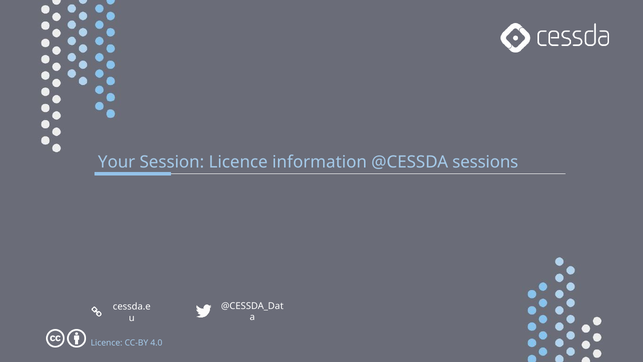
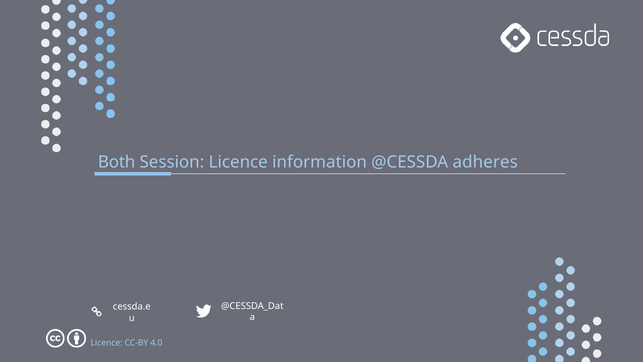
Your: Your -> Both
sessions: sessions -> adheres
